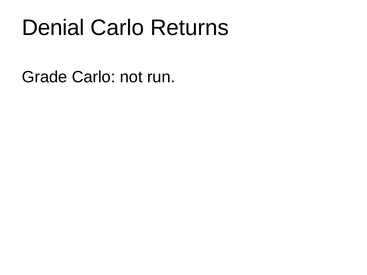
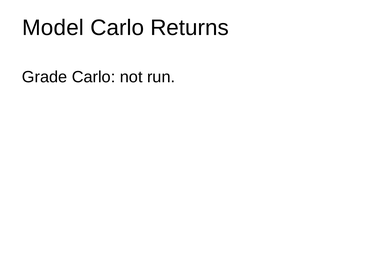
Denial: Denial -> Model
